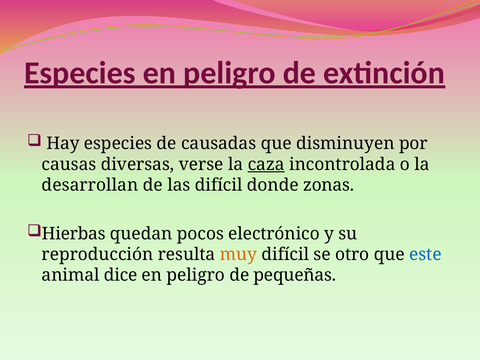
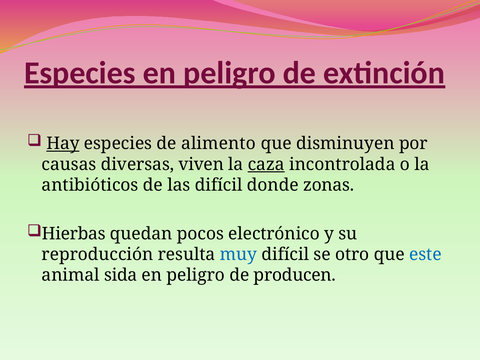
Hay underline: none -> present
causadas: causadas -> alimento
verse: verse -> viven
desarrollan: desarrollan -> antibióticos
muy colour: orange -> blue
dice: dice -> sida
pequeñas: pequeñas -> producen
